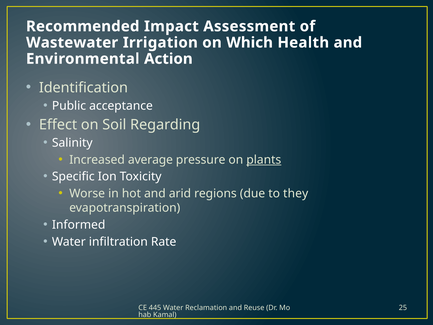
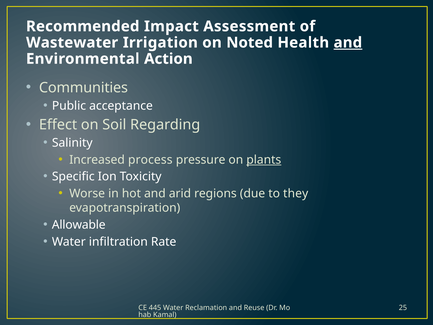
Which: Which -> Noted
and at (348, 43) underline: none -> present
Identification: Identification -> Communities
average: average -> process
Informed: Informed -> Allowable
